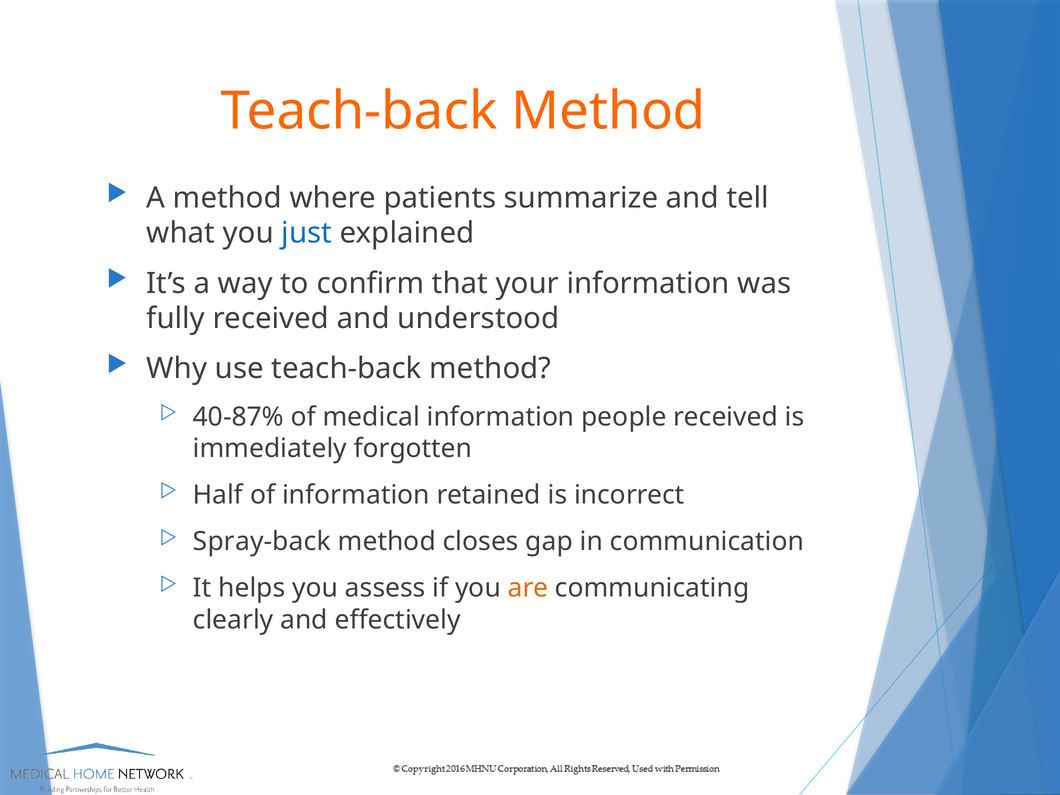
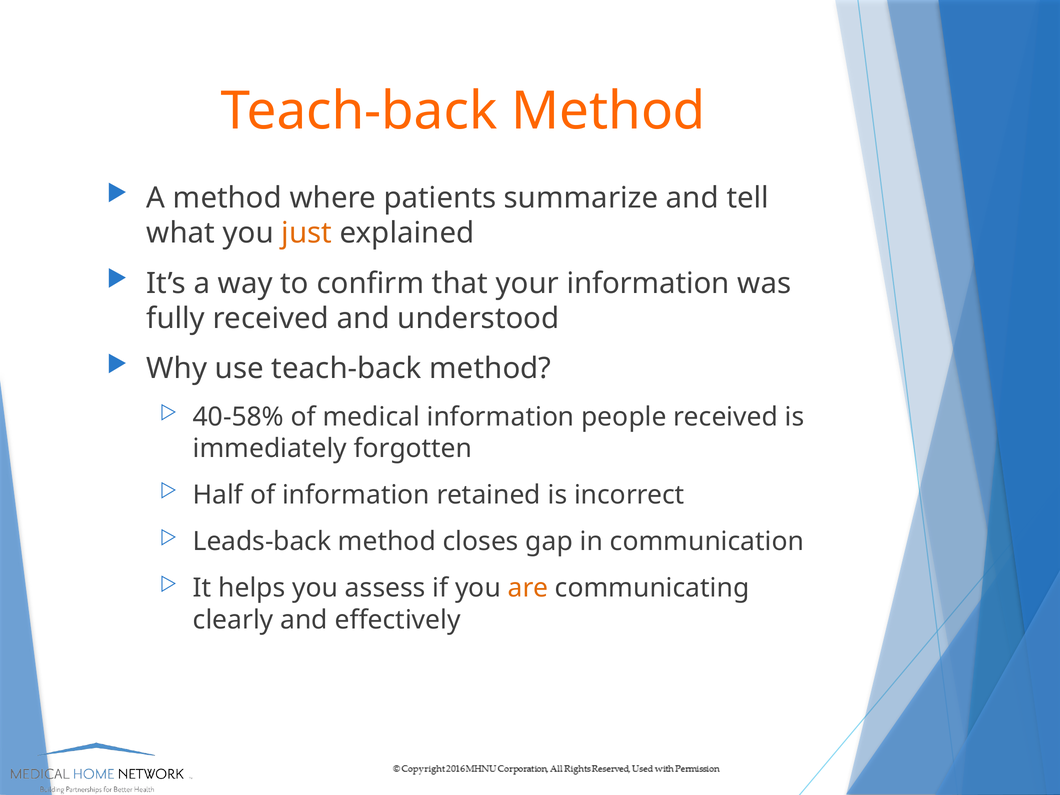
just colour: blue -> orange
40-87%: 40-87% -> 40-58%
Spray-back: Spray-back -> Leads-back
